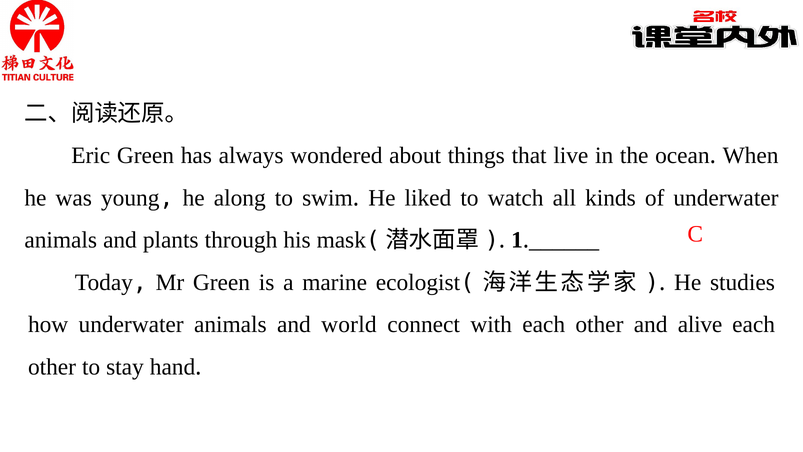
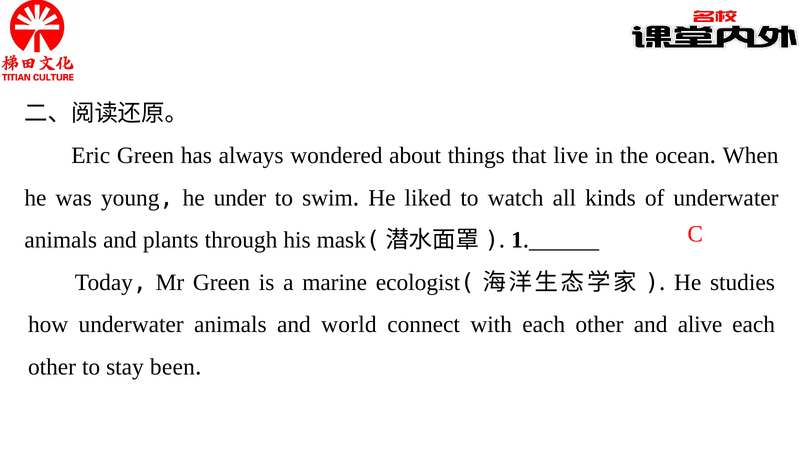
along: along -> under
hand: hand -> been
